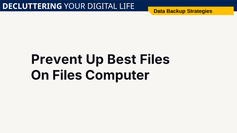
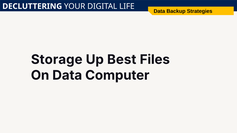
Prevent: Prevent -> Storage
On Files: Files -> Data
